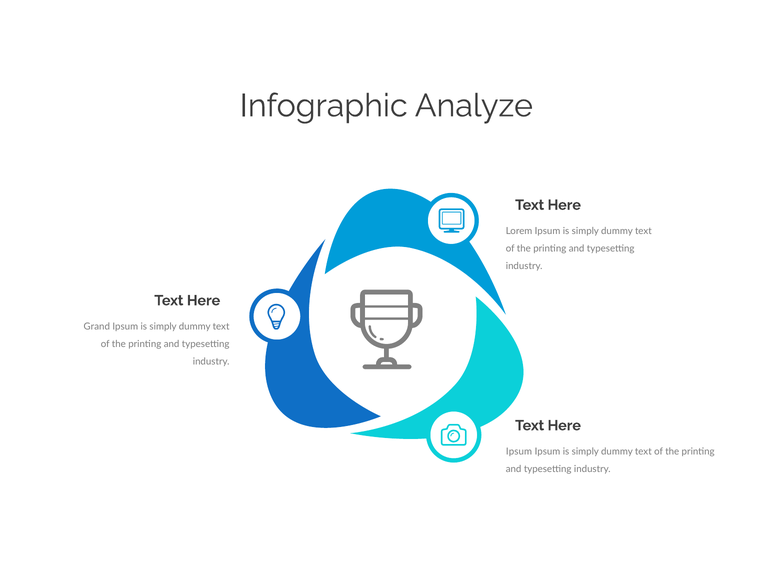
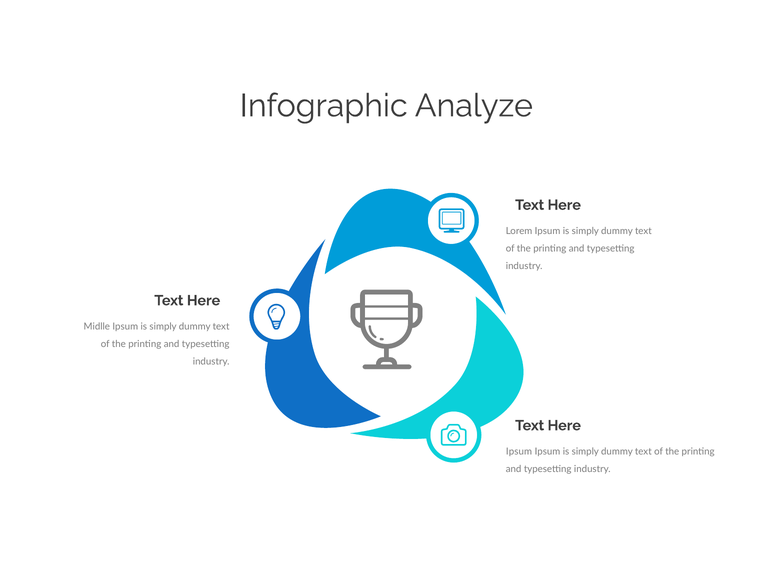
Grand: Grand -> Midlle
